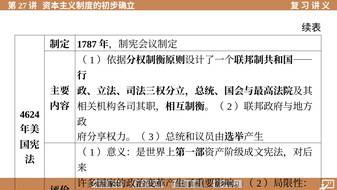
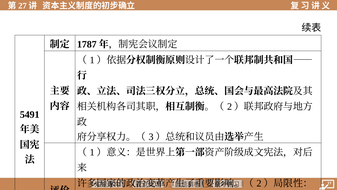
4624: 4624 -> 5491
